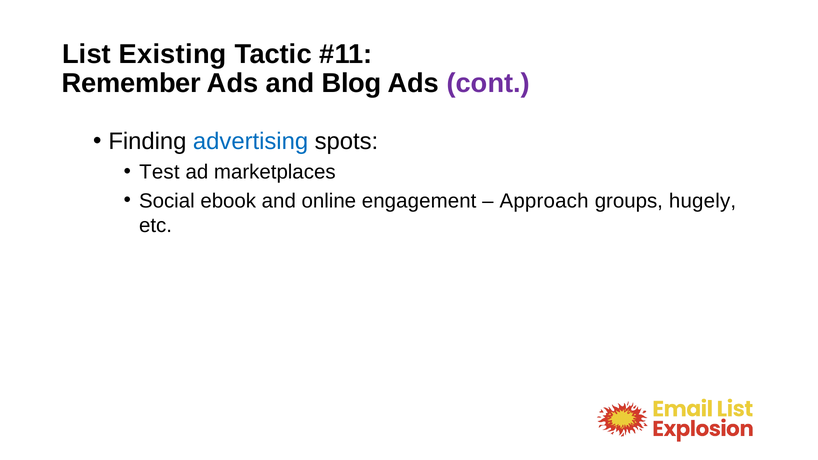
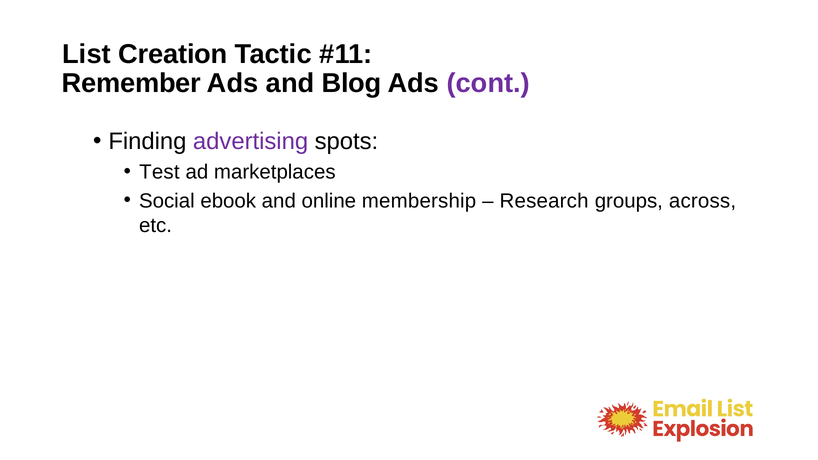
Existing: Existing -> Creation
advertising colour: blue -> purple
engagement: engagement -> membership
Approach: Approach -> Research
hugely: hugely -> across
